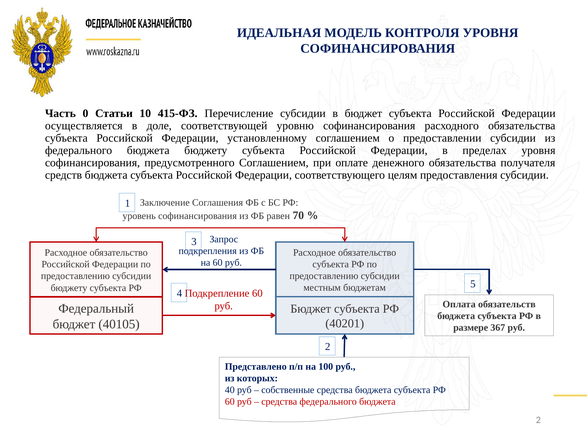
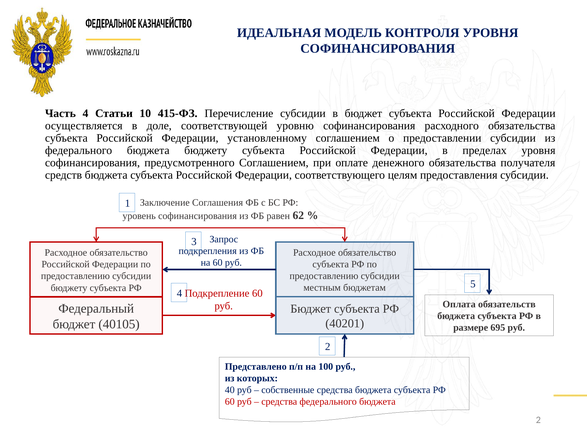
Часть 0: 0 -> 4
70: 70 -> 62
367: 367 -> 695
